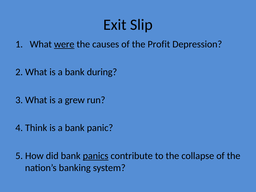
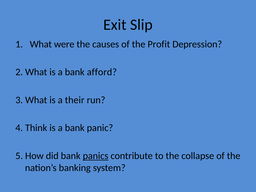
were underline: present -> none
during: during -> afford
grew: grew -> their
